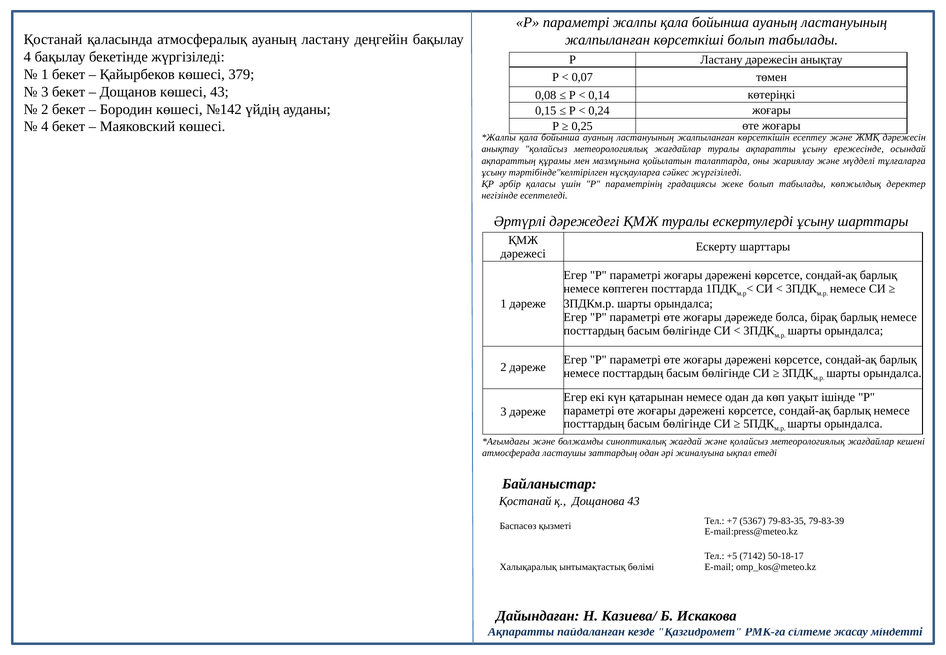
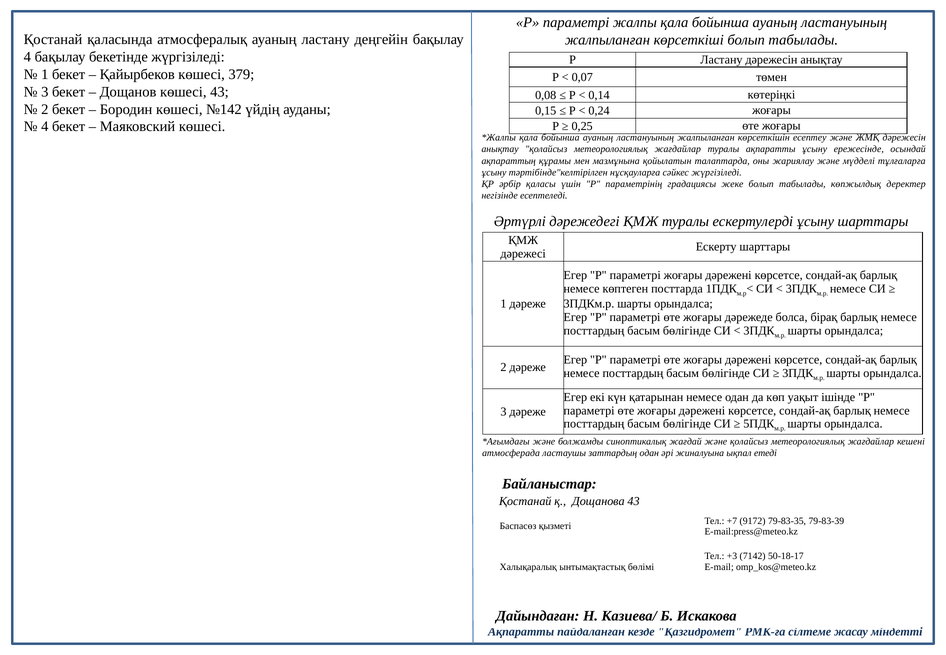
5367: 5367 -> 9172
+5: +5 -> +3
